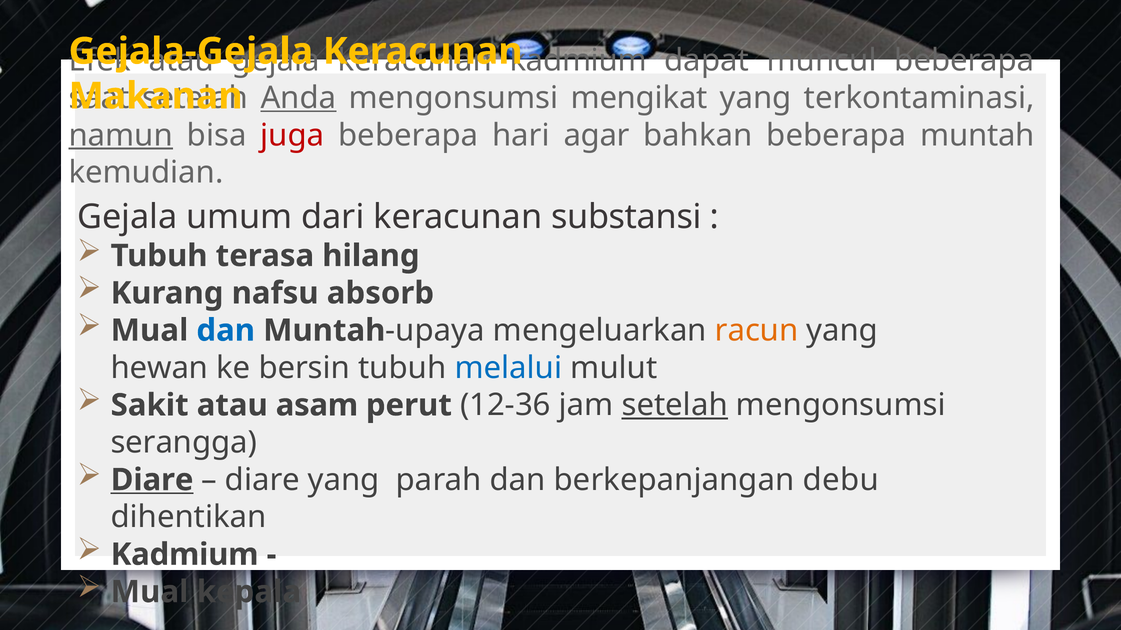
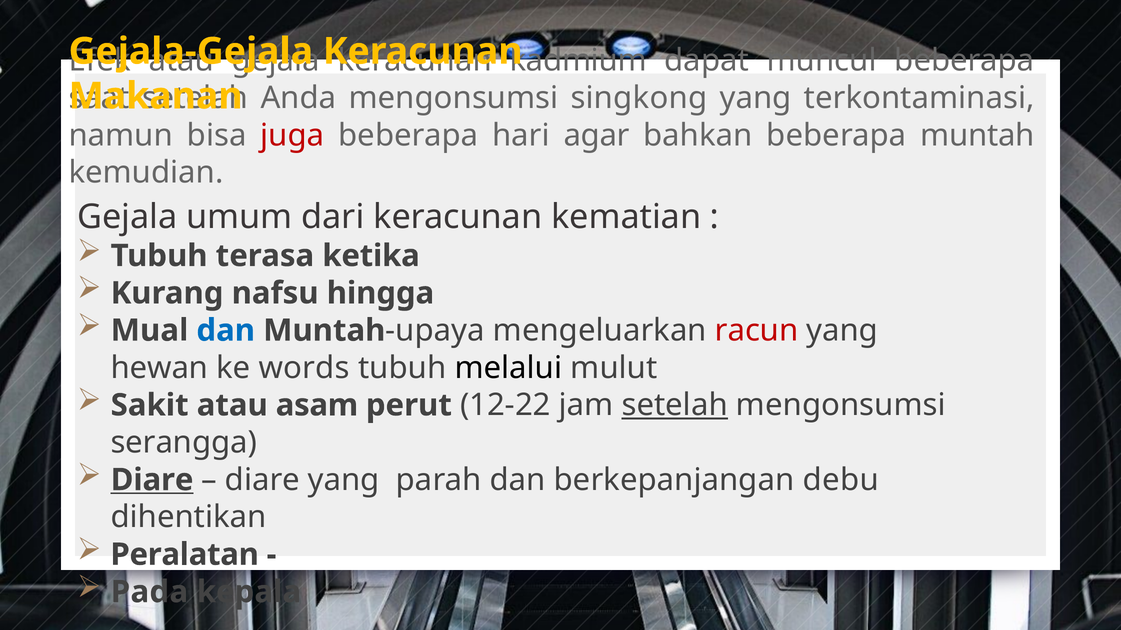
Anda underline: present -> none
mengikat: mengikat -> singkong
namun underline: present -> none
substansi: substansi -> kematian
hilang: hilang -> ketika
absorb: absorb -> hingga
racun colour: orange -> red
bersin: bersin -> words
melalui colour: blue -> black
12-36: 12-36 -> 12-22
Kadmium at (185, 555): Kadmium -> Peralatan
Mual at (150, 592): Mual -> Pada
